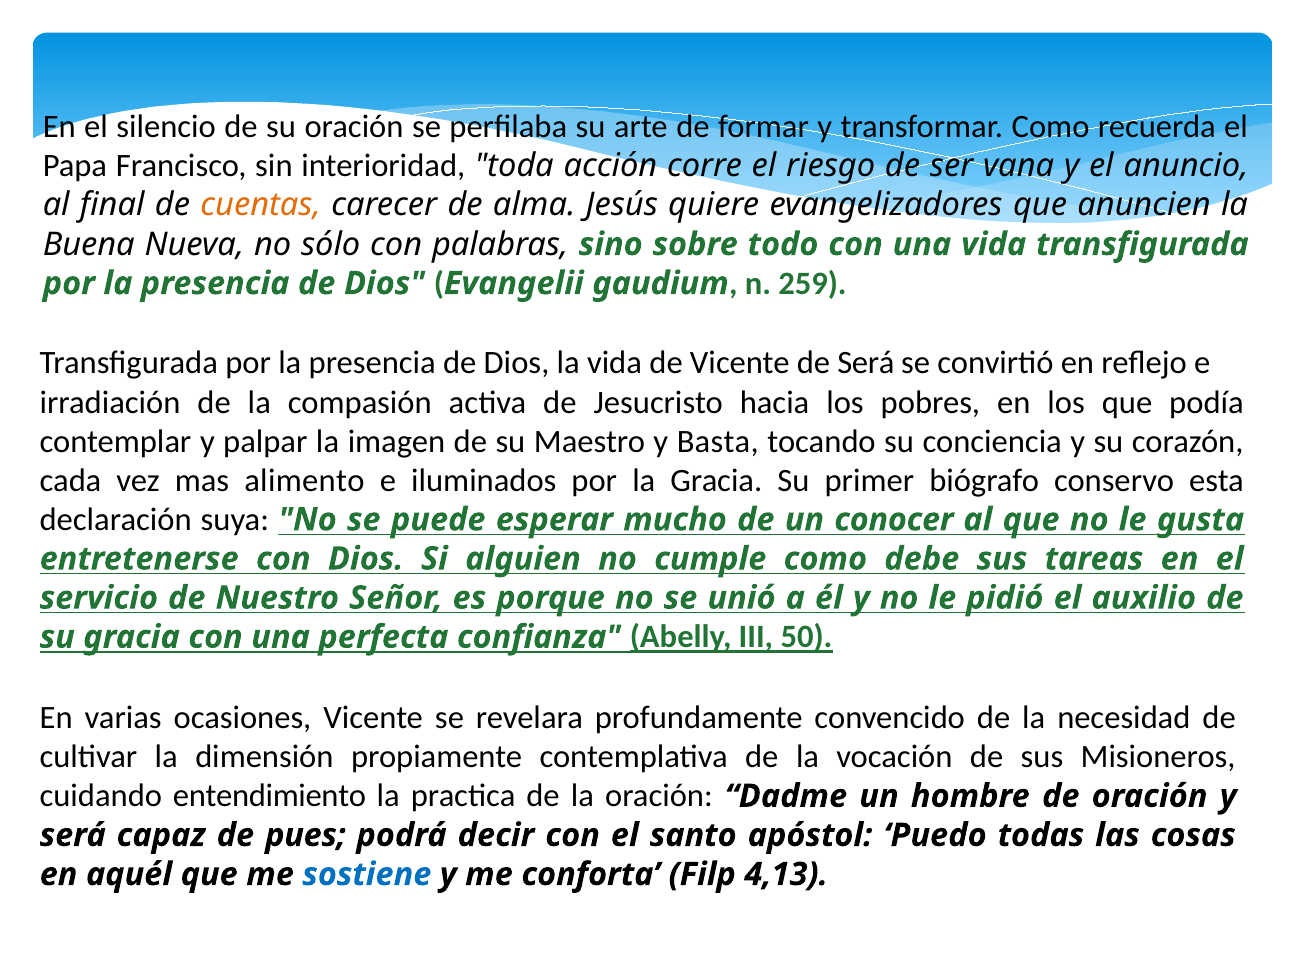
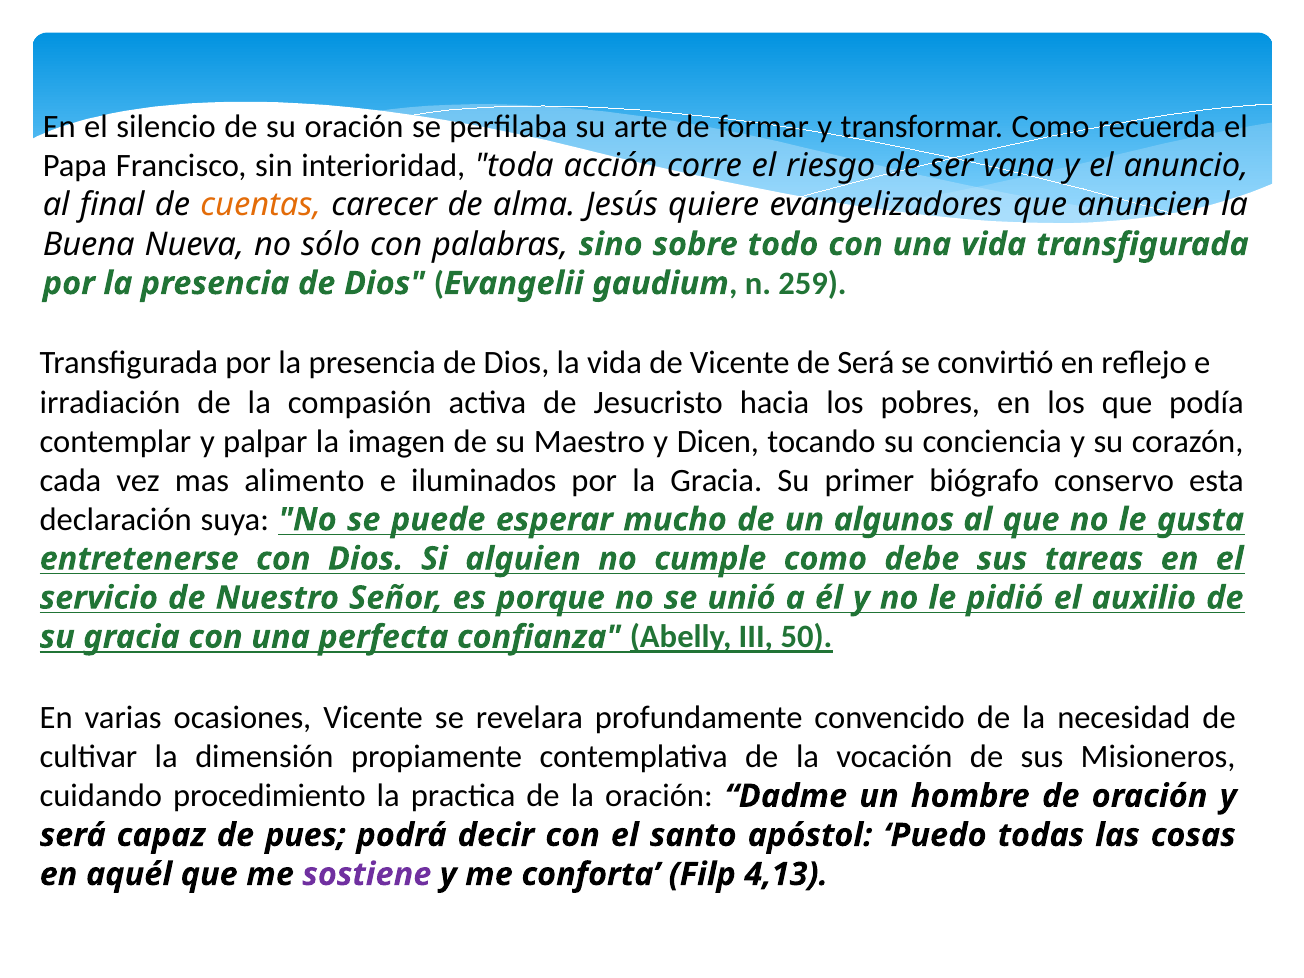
Basta: Basta -> Dicen
conocer: conocer -> algunos
entendimiento: entendimiento -> procedimiento
sostiene colour: blue -> purple
